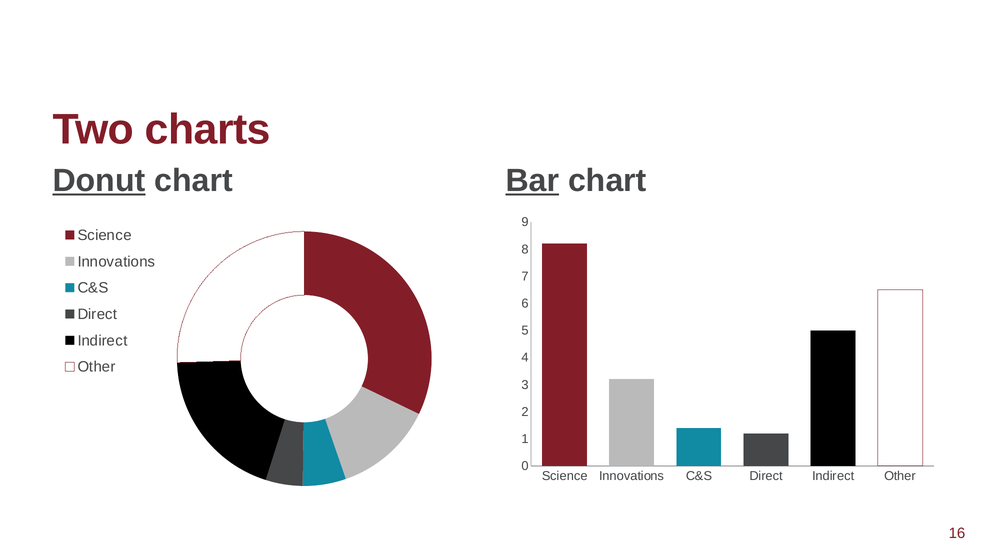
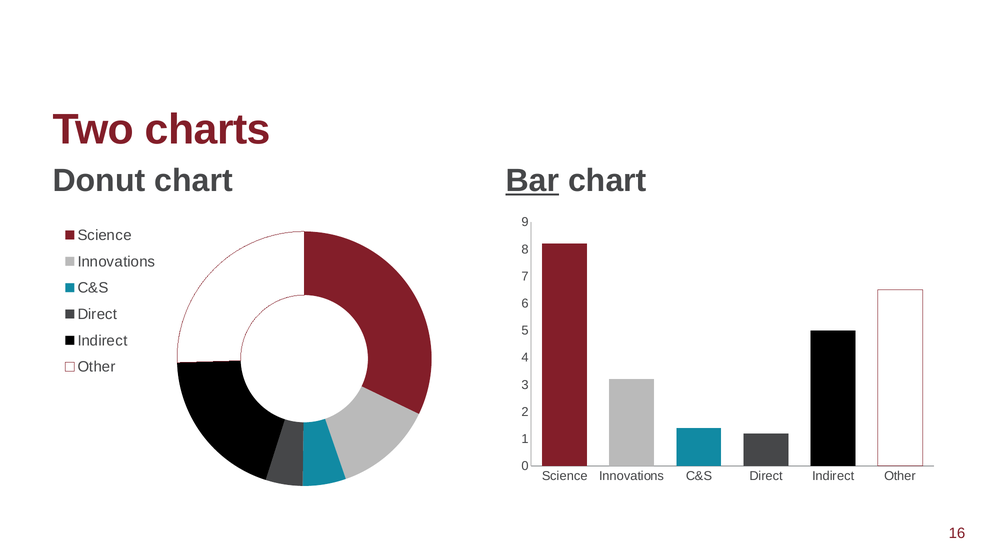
Donut underline: present -> none
